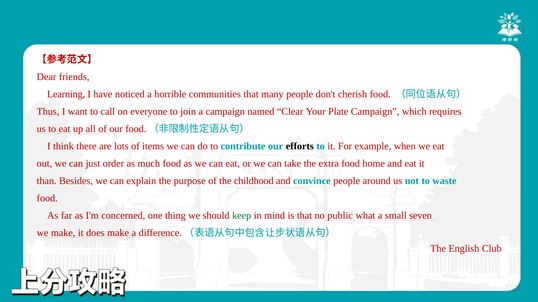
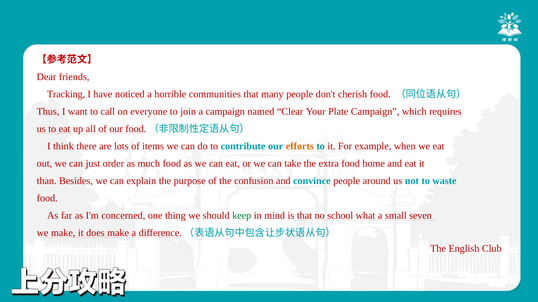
Learning: Learning -> Tracking
efforts colour: black -> orange
childhood: childhood -> confusion
public: public -> school
